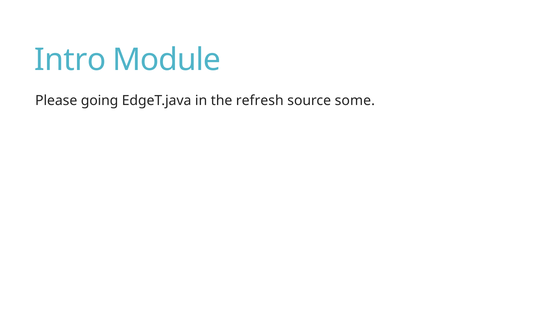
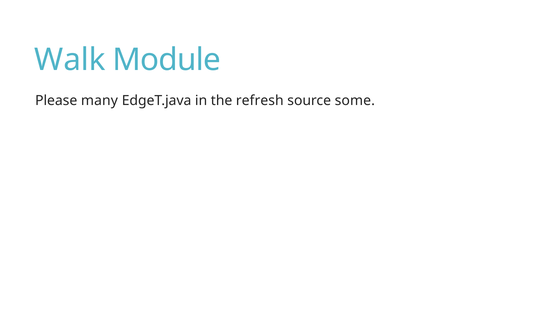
Intro: Intro -> Walk
going: going -> many
